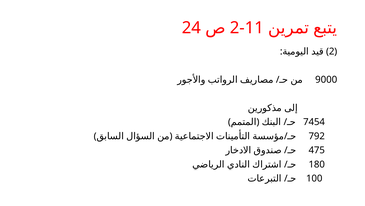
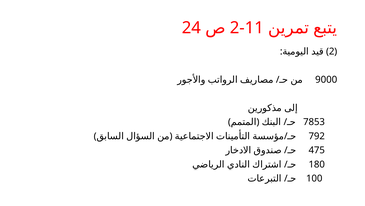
7454: 7454 -> 7853
